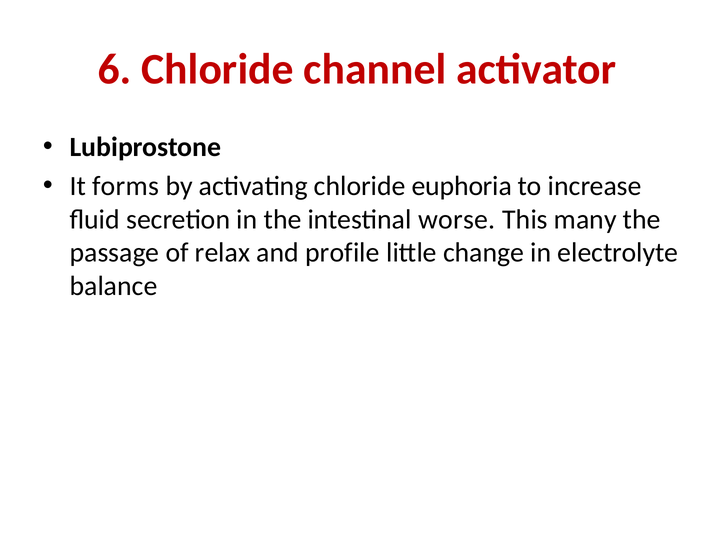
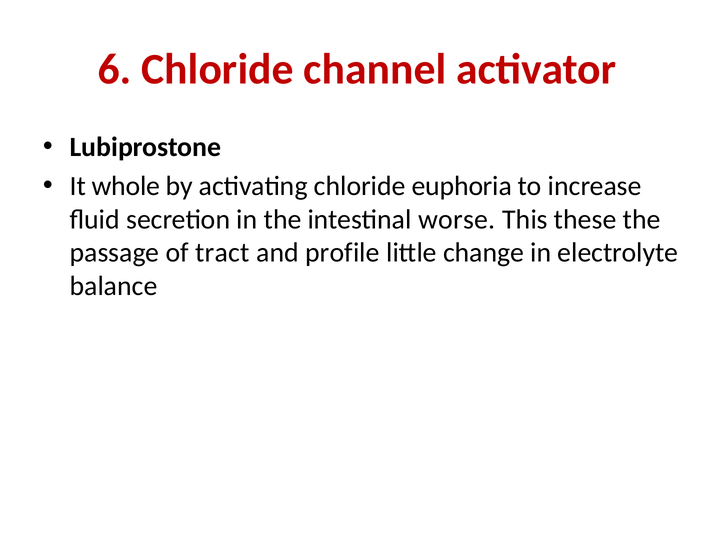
forms: forms -> whole
many: many -> these
relax: relax -> tract
